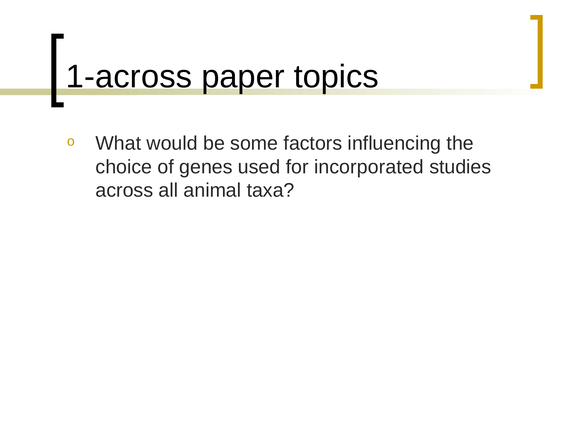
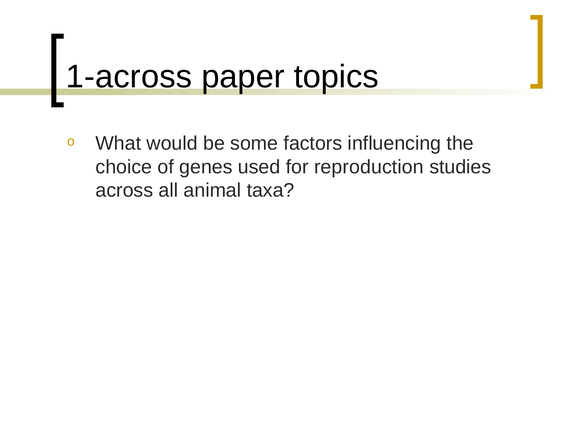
incorporated: incorporated -> reproduction
